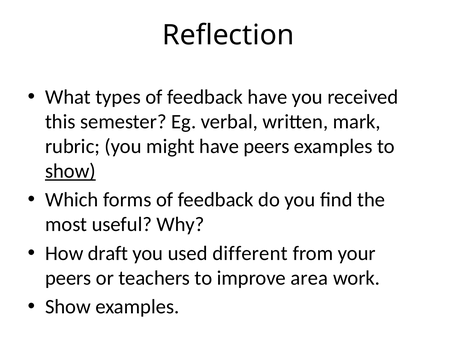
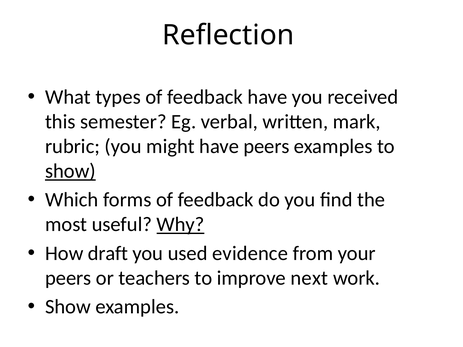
Why underline: none -> present
different: different -> evidence
area: area -> next
